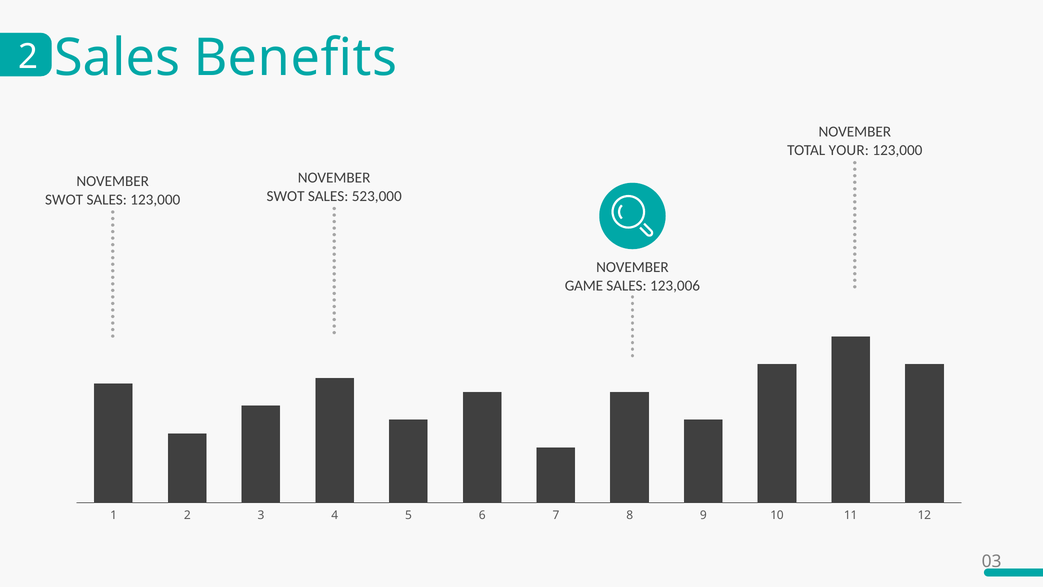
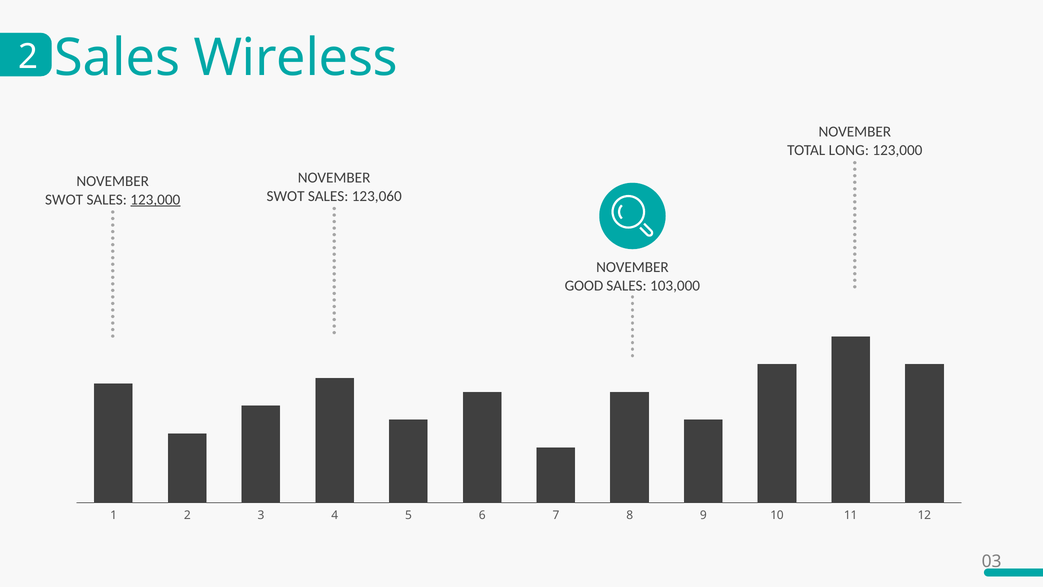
Benefits: Benefits -> Wireless
YOUR: YOUR -> LONG
523,000: 523,000 -> 123,060
123,000 at (155, 199) underline: none -> present
GAME: GAME -> GOOD
123,006: 123,006 -> 103,000
